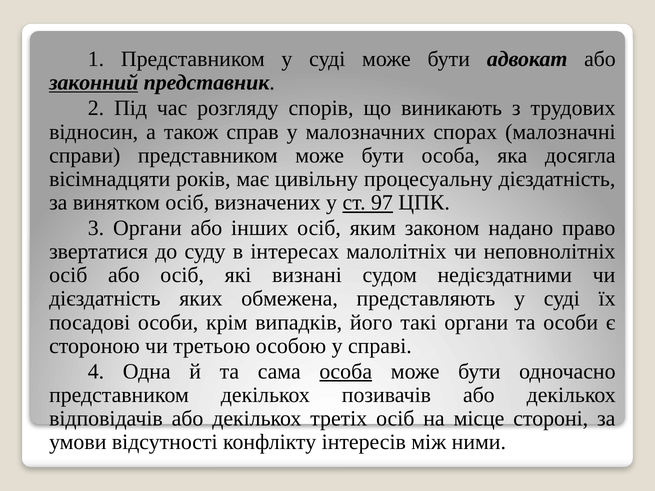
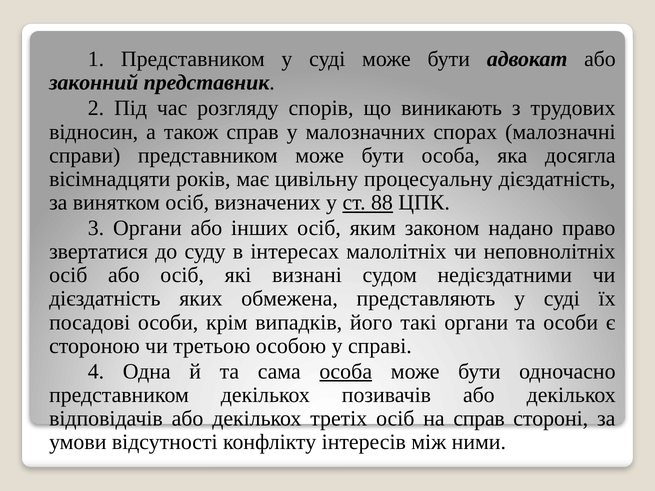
законний underline: present -> none
97: 97 -> 88
на місце: місце -> справ
